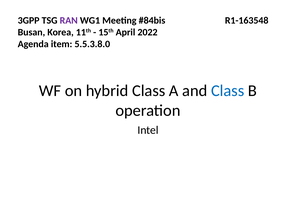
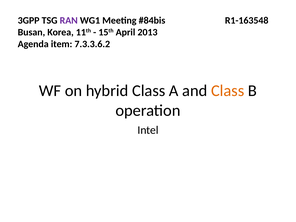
2022: 2022 -> 2013
5.5.3.8.0: 5.5.3.8.0 -> 7.3.3.6.2
Class at (228, 91) colour: blue -> orange
